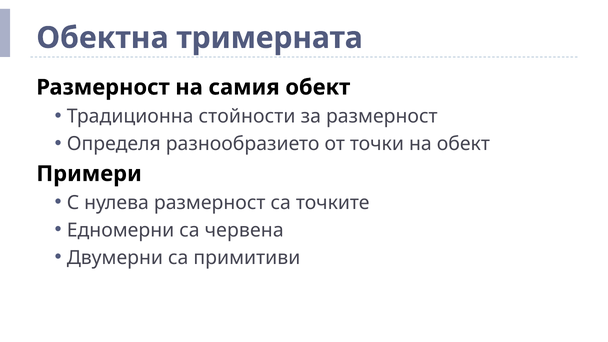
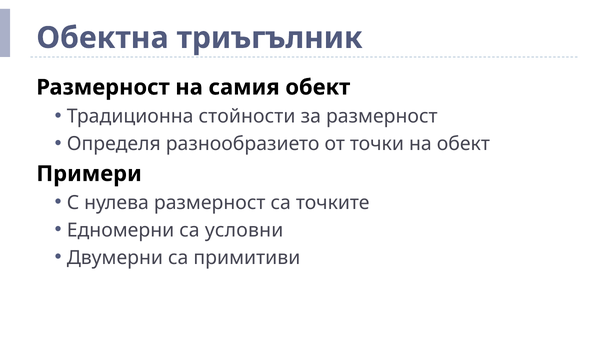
тримерната: тримерната -> триъгълник
червена: червена -> условни
